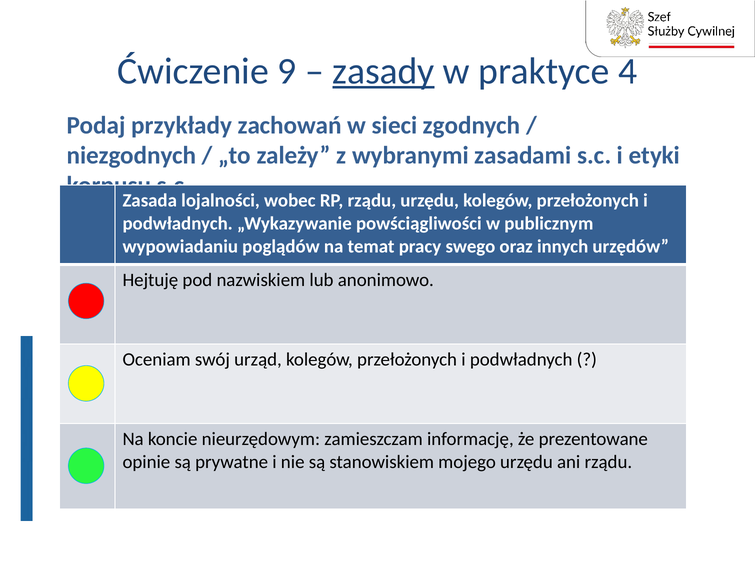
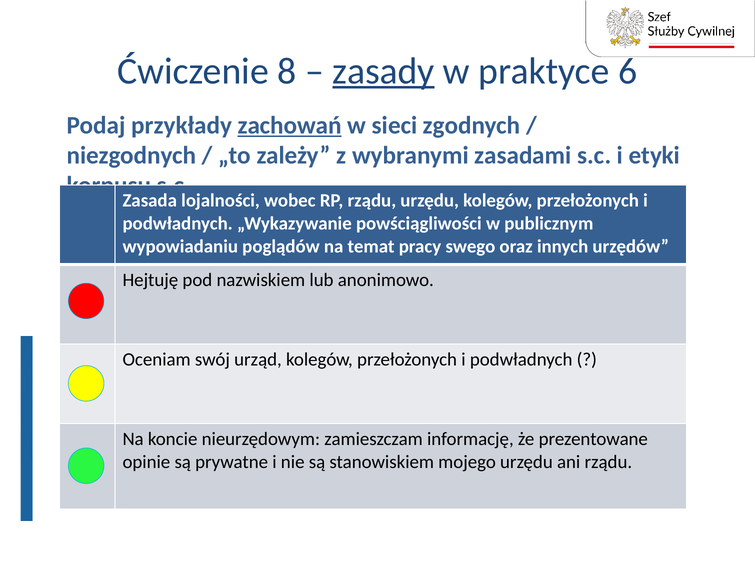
9: 9 -> 8
4: 4 -> 6
zachowań underline: none -> present
